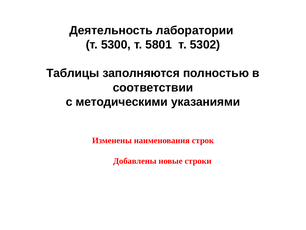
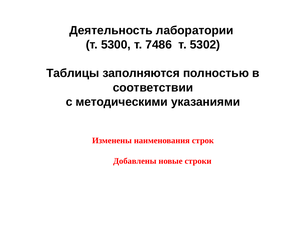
5801: 5801 -> 7486
